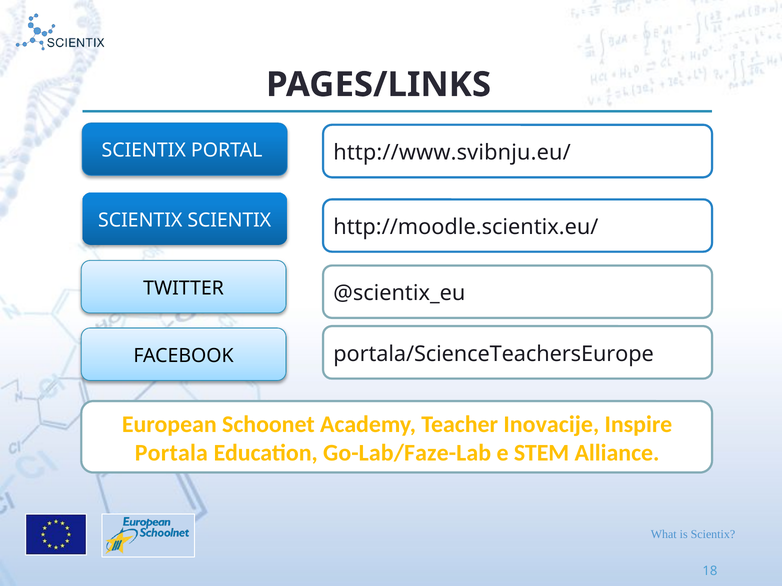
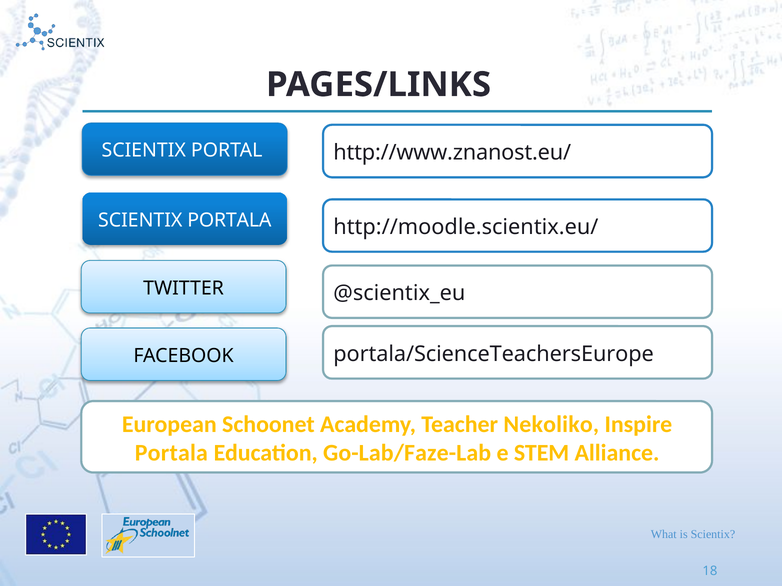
http://www.svibnju.eu/: http://www.svibnju.eu/ -> http://www.znanost.eu/
SCIENTIX SCIENTIX: SCIENTIX -> PORTALA
Inovacije: Inovacije -> Nekoliko
